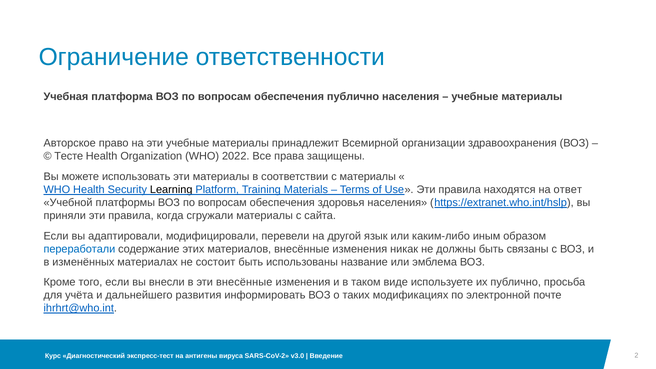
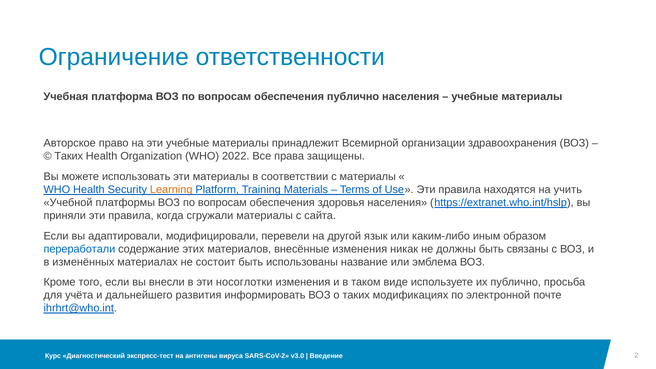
Тесте at (69, 156): Тесте -> Таких
Learning colour: black -> orange
ответ: ответ -> учить
эти внесённые: внесённые -> носоглотки
